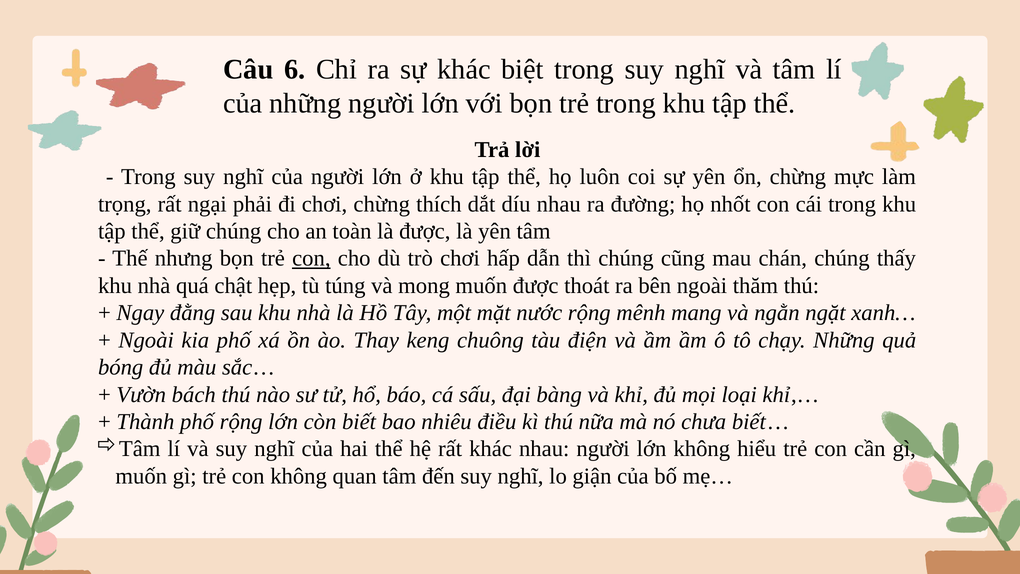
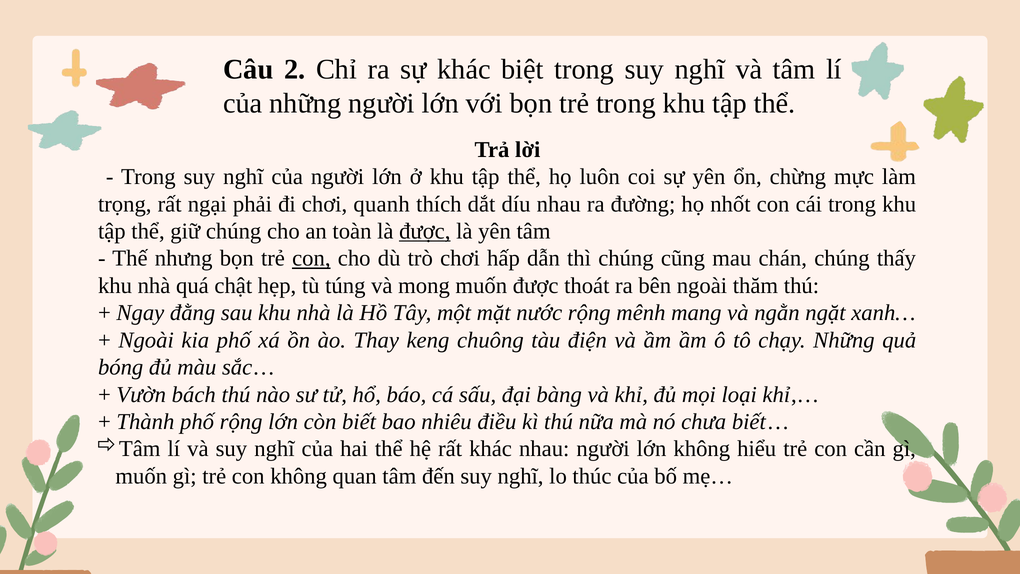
6: 6 -> 2
chơi chừng: chừng -> quanh
được at (425, 231) underline: none -> present
giận: giận -> thúc
